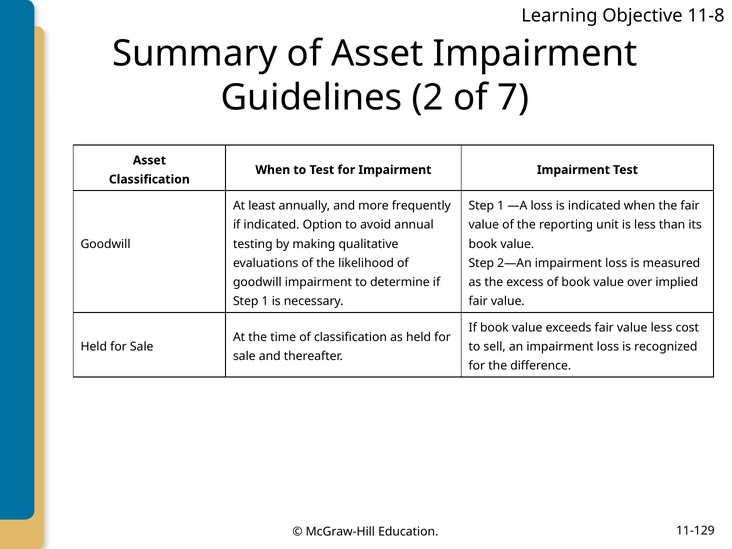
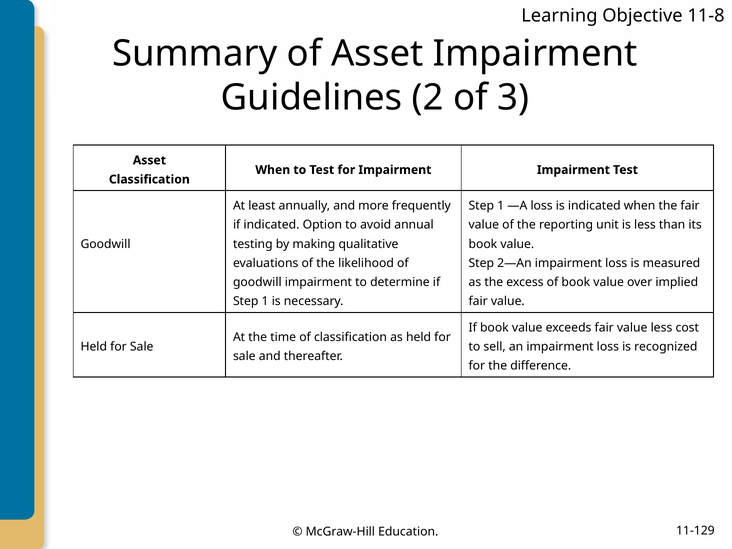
7: 7 -> 3
